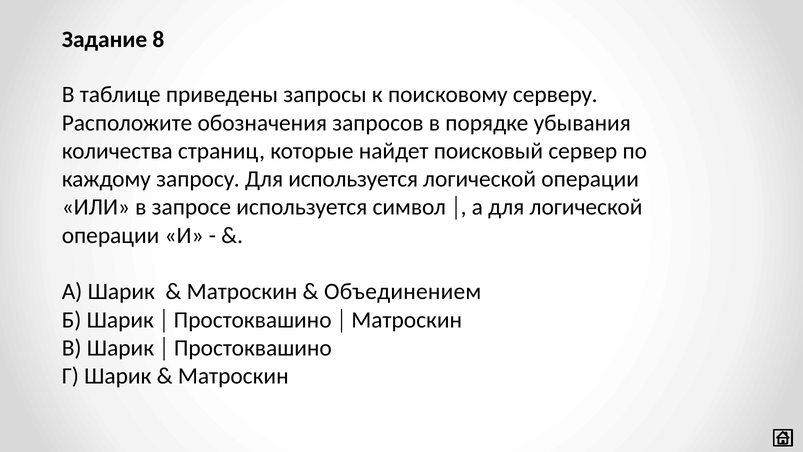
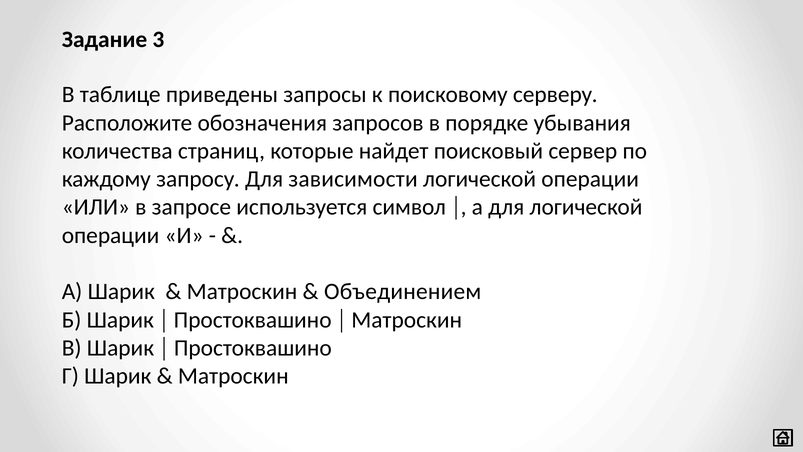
8: 8 -> 3
Для используется: используется -> зависимости
